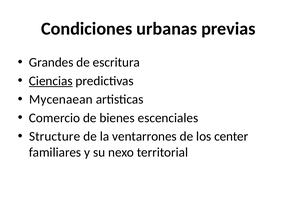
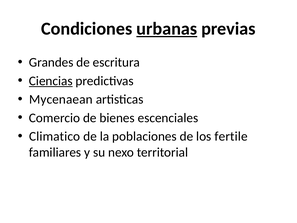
urbanas underline: none -> present
Structure: Structure -> Climatico
ventarrones: ventarrones -> poblaciones
center: center -> fertile
